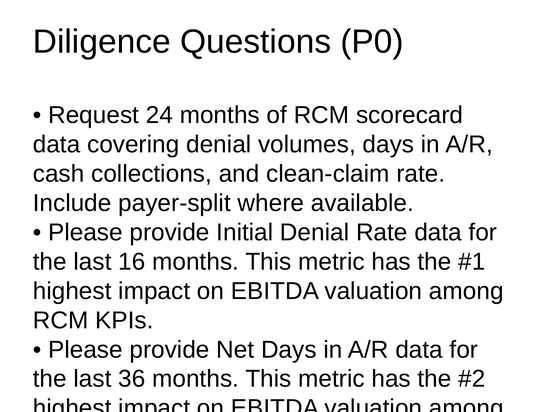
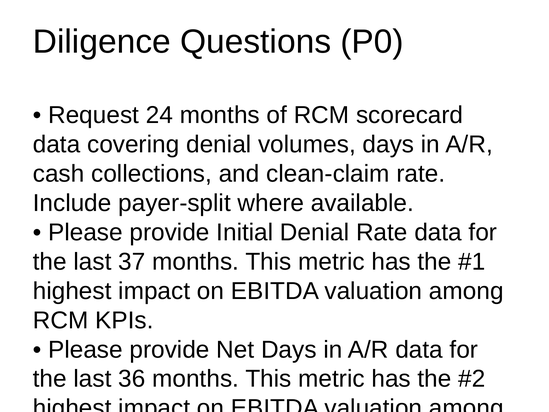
16: 16 -> 37
